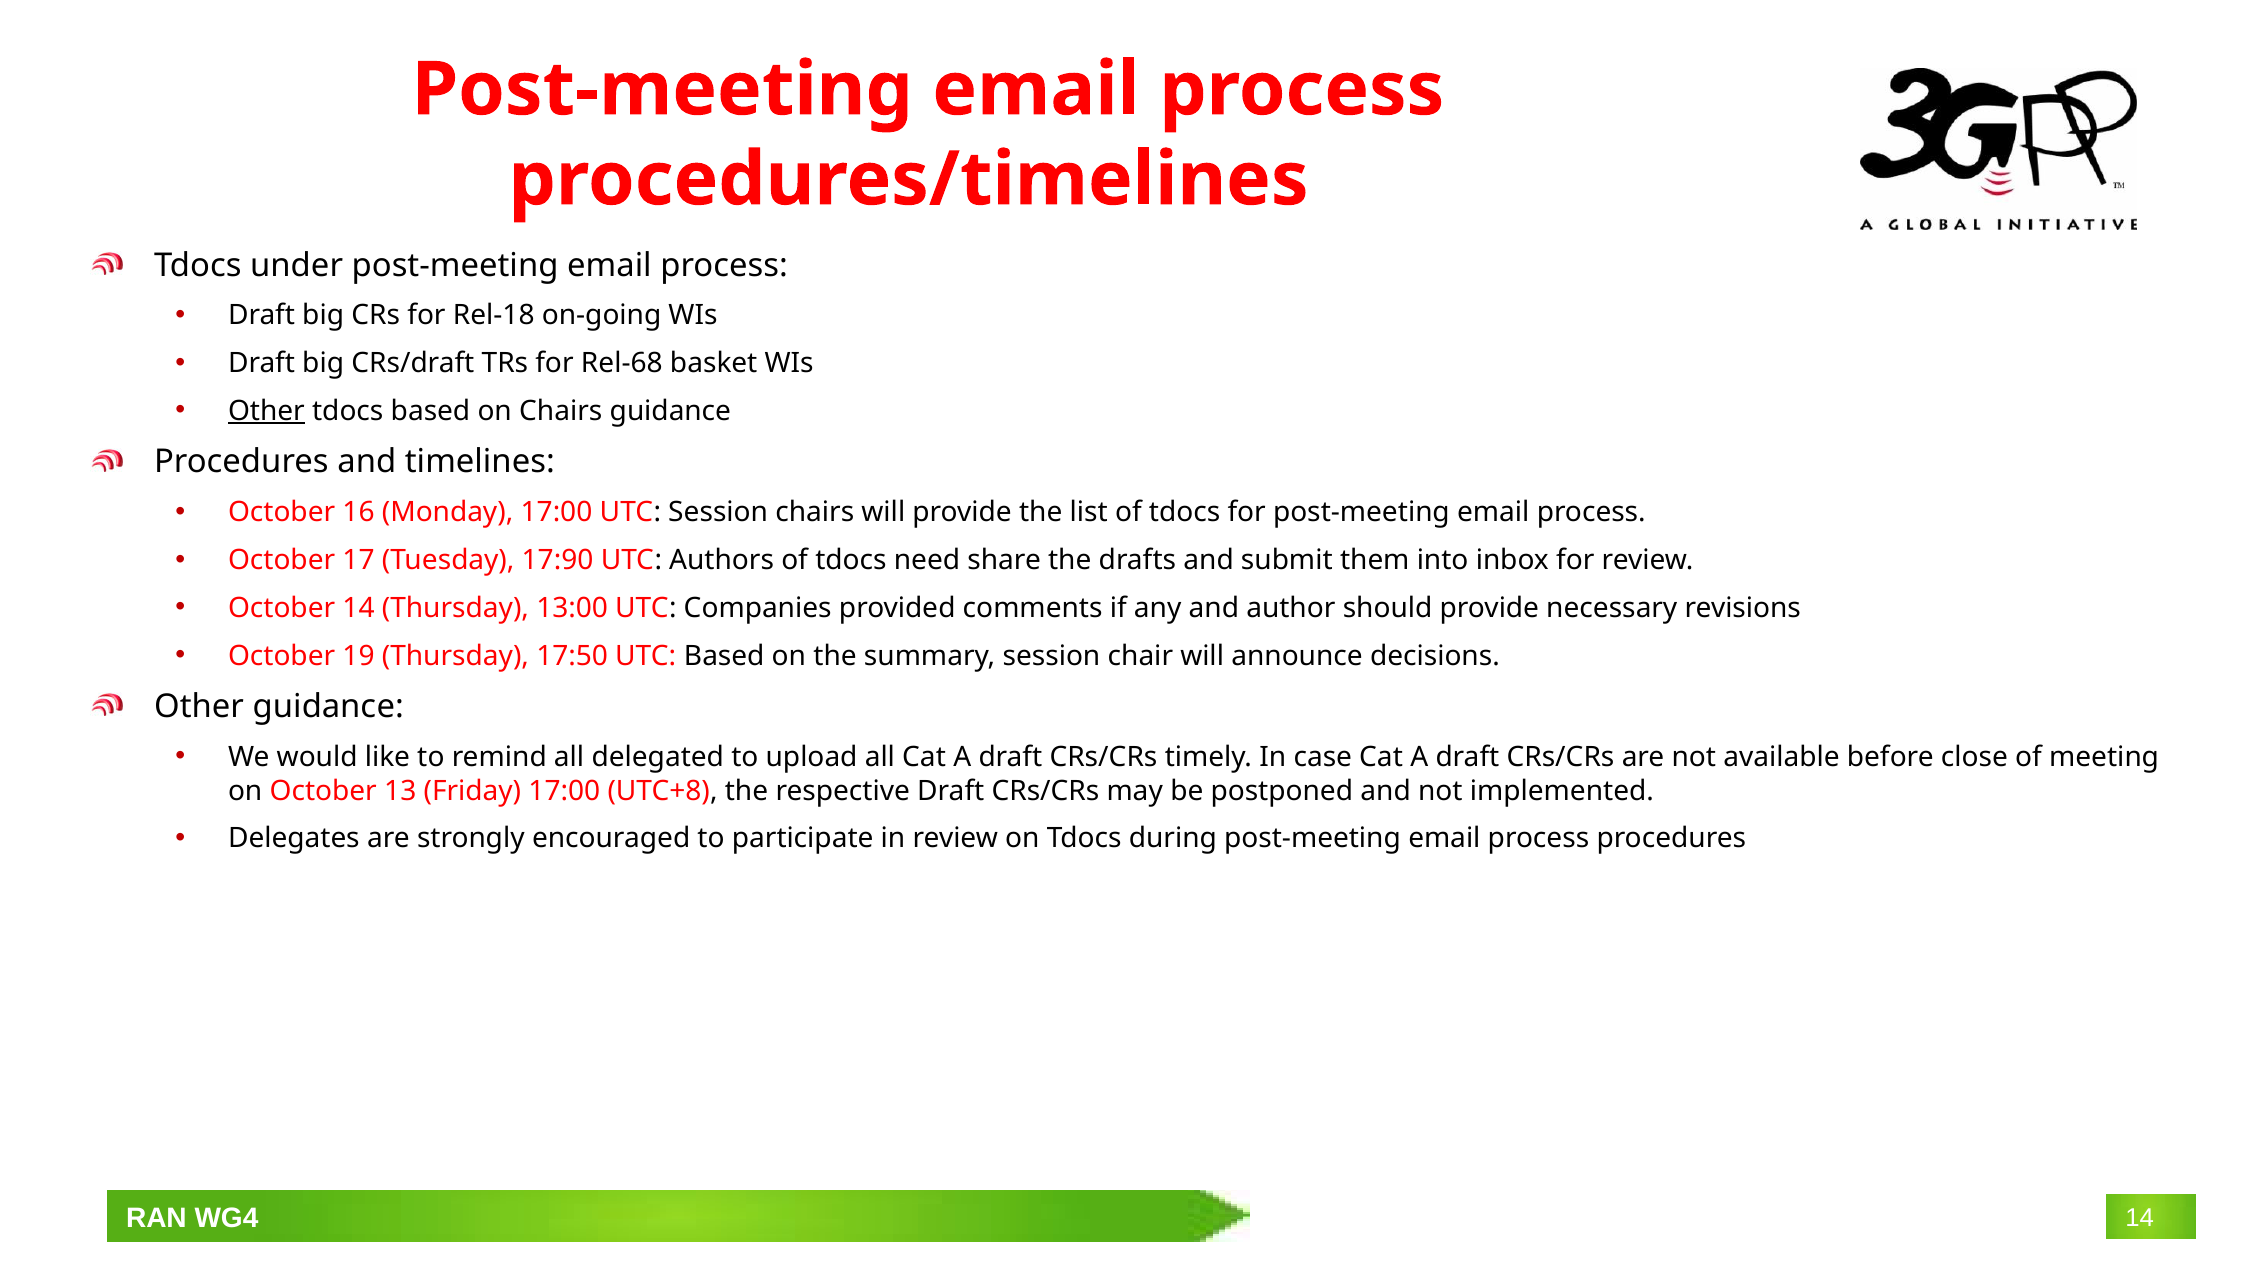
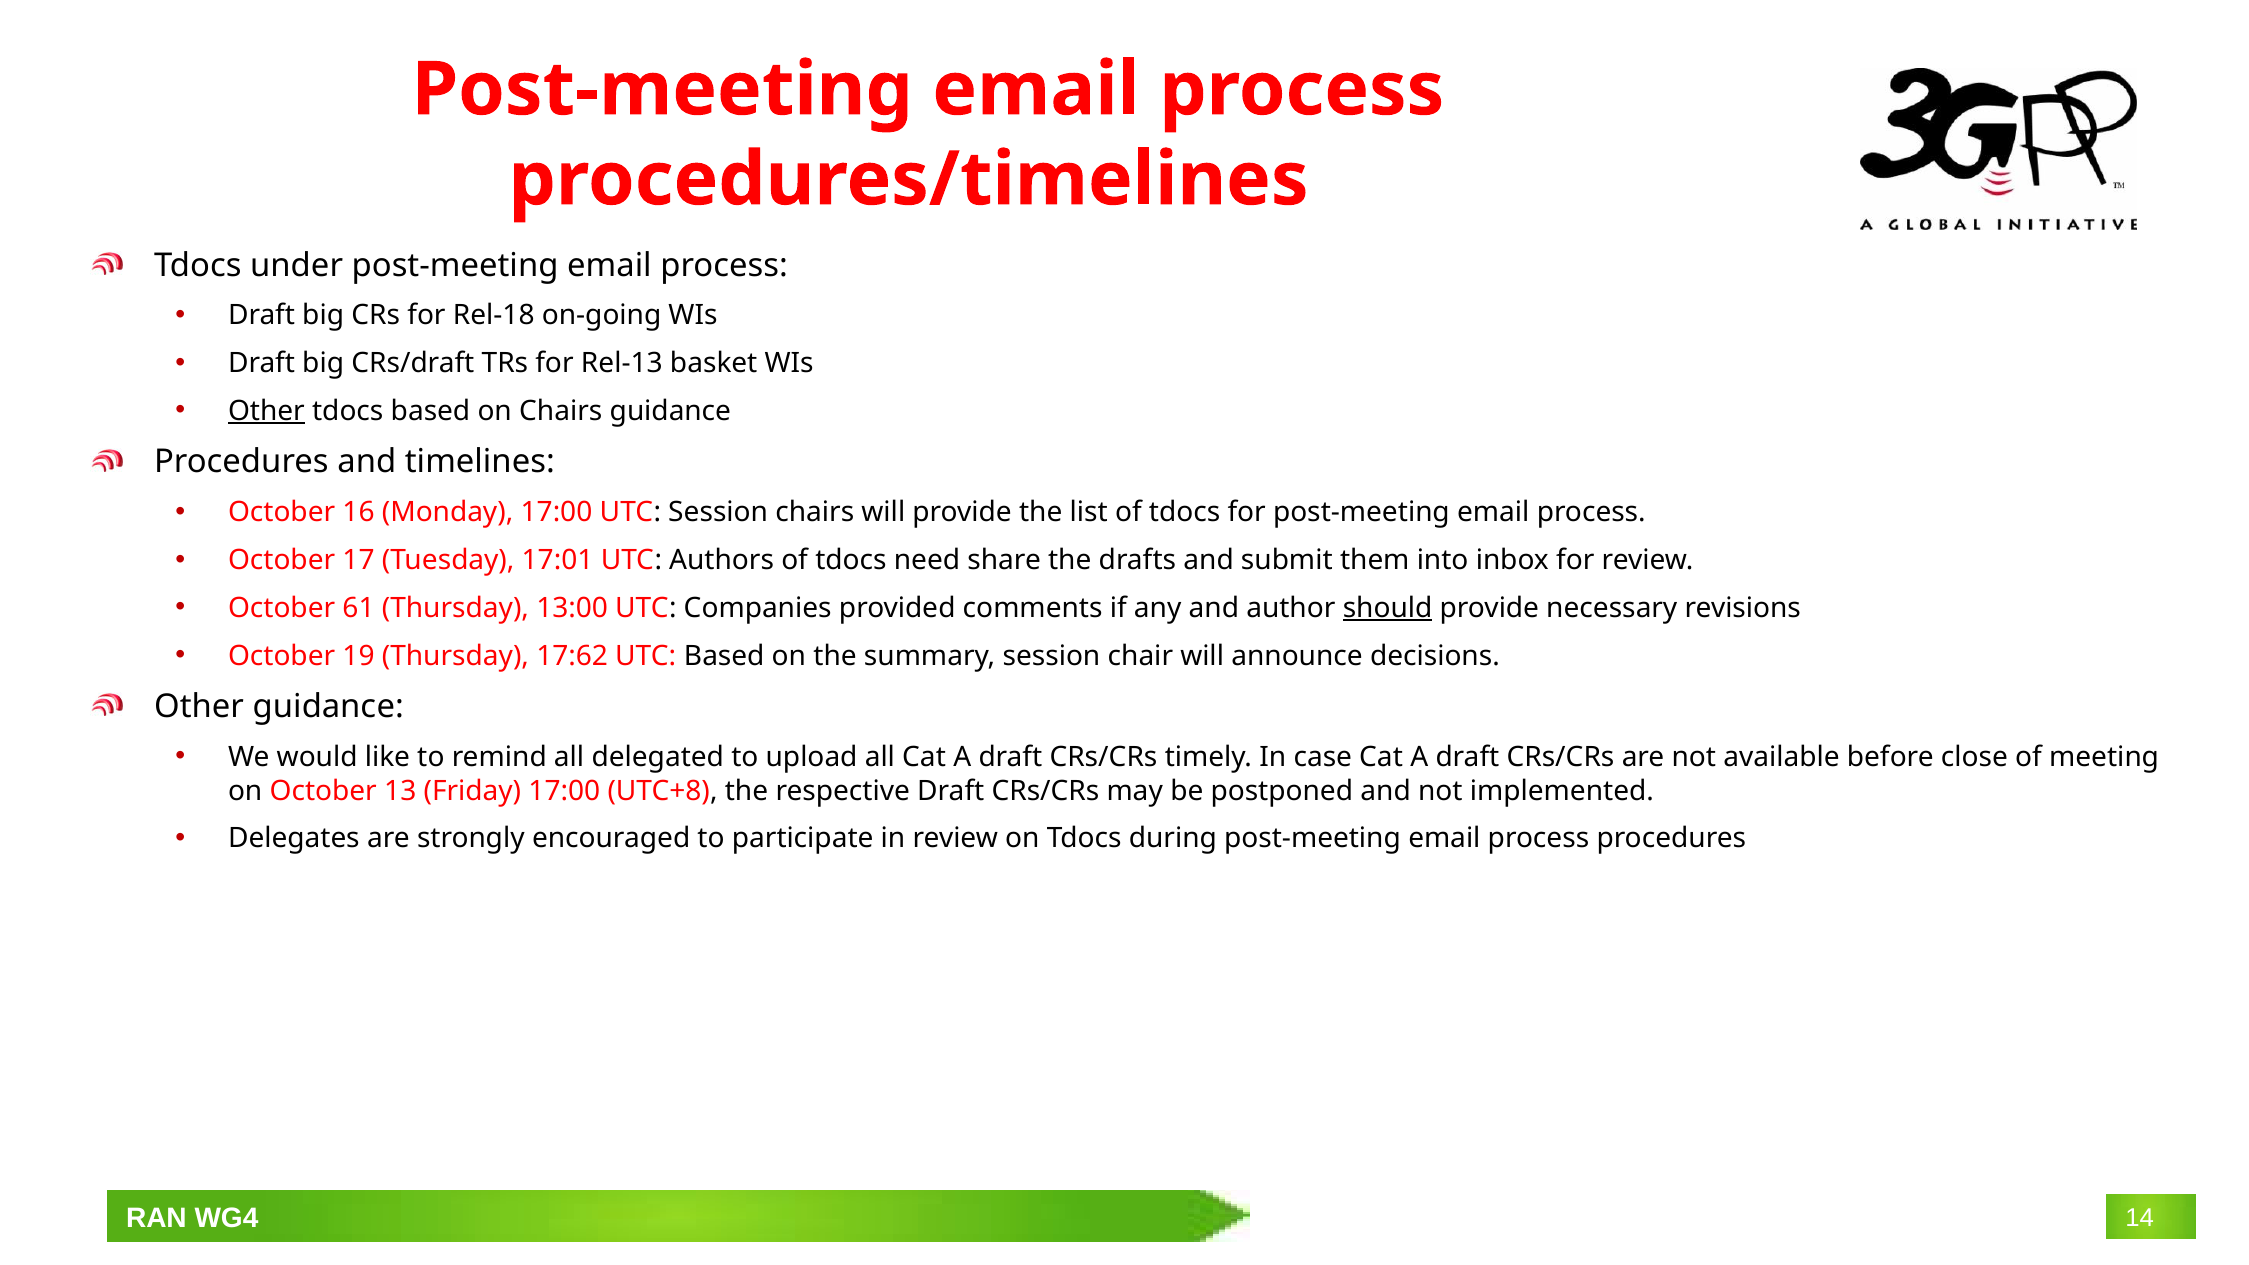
Rel-68: Rel-68 -> Rel-13
17:90: 17:90 -> 17:01
October 14: 14 -> 61
should underline: none -> present
17:50: 17:50 -> 17:62
